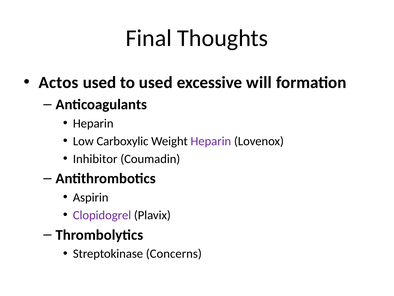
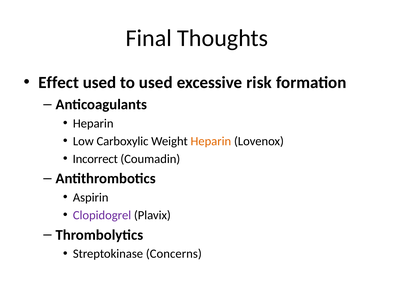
Actos: Actos -> Effect
will: will -> risk
Heparin at (211, 141) colour: purple -> orange
Inhibitor: Inhibitor -> Incorrect
